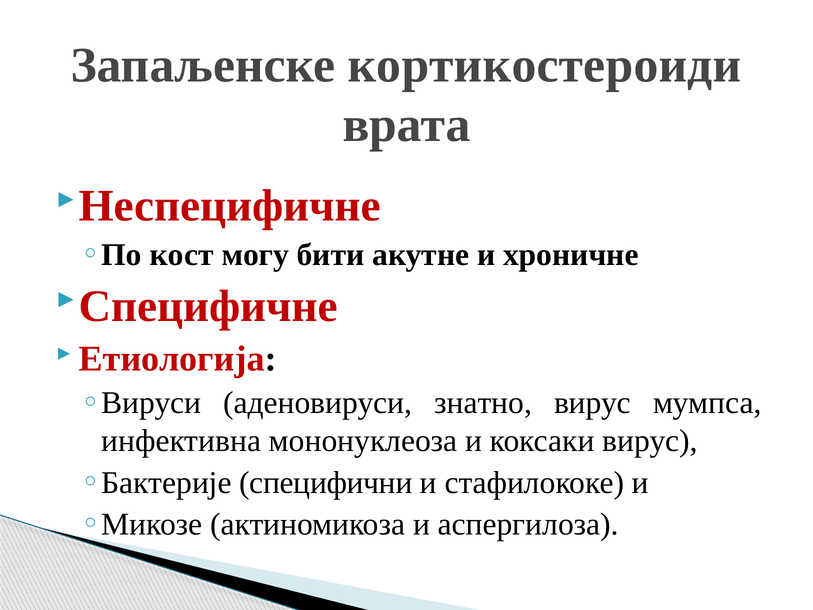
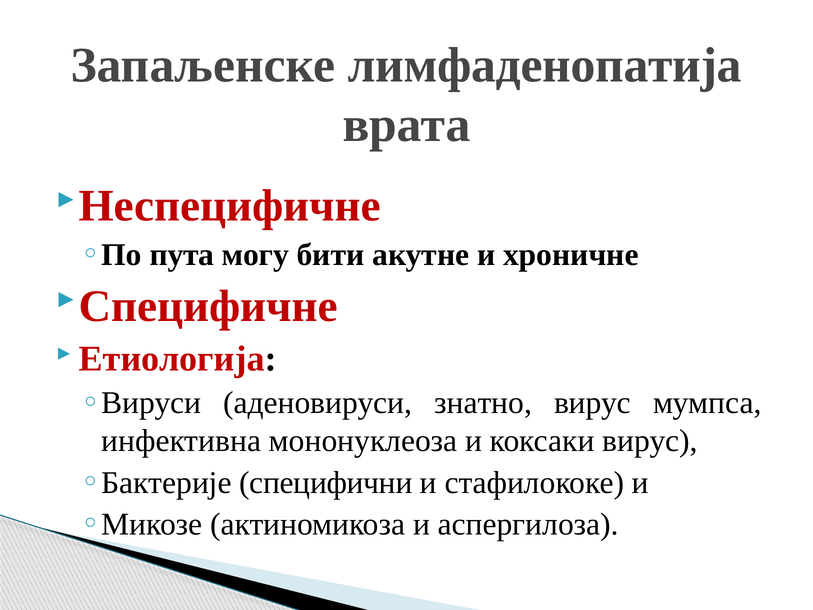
кортикостероиди: кортикостероиди -> лимфаденопатија
кост: кост -> пута
